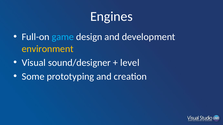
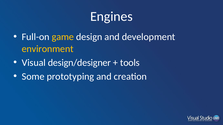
game colour: light blue -> yellow
sound/designer: sound/designer -> design/designer
level: level -> tools
